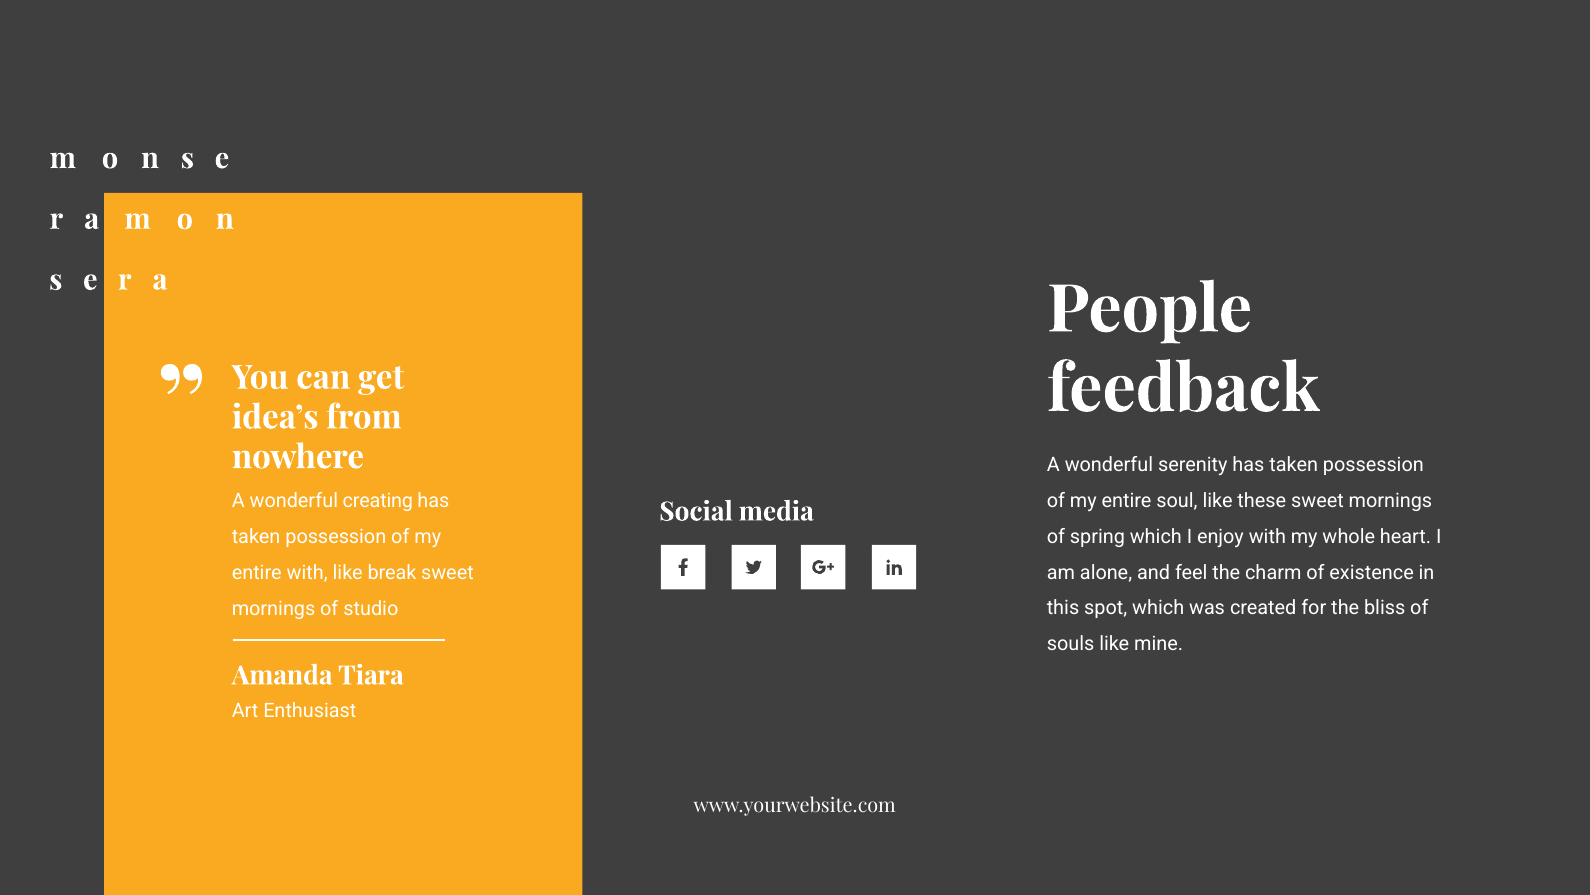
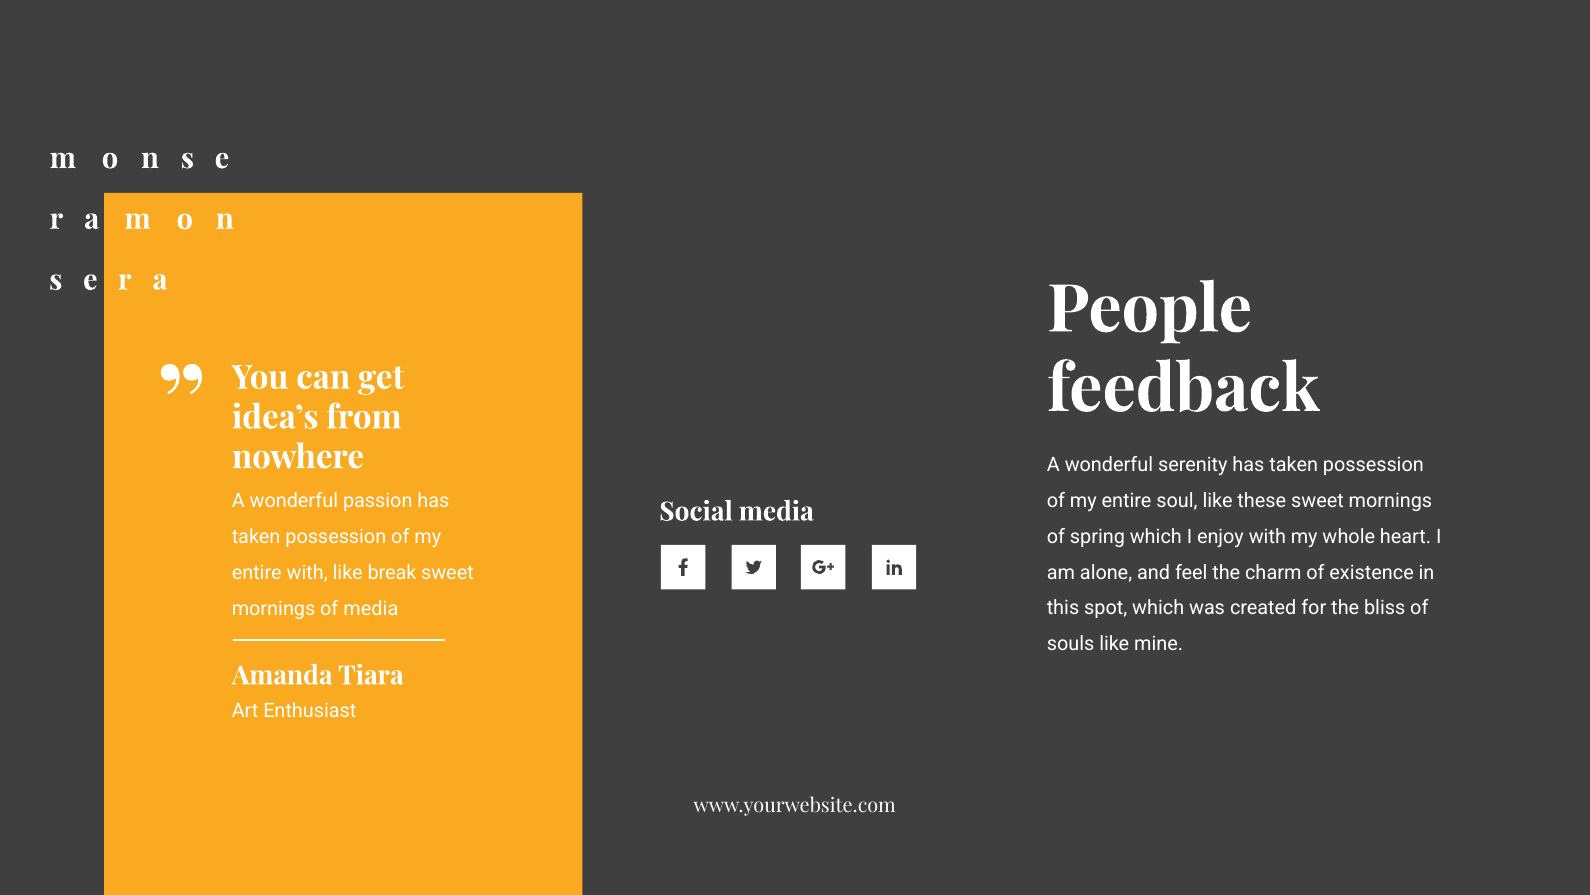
creating: creating -> passion
of studio: studio -> media
